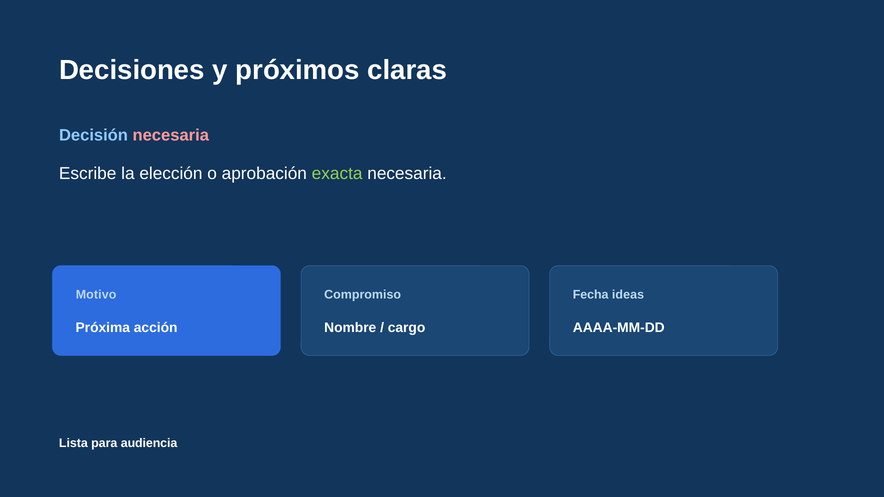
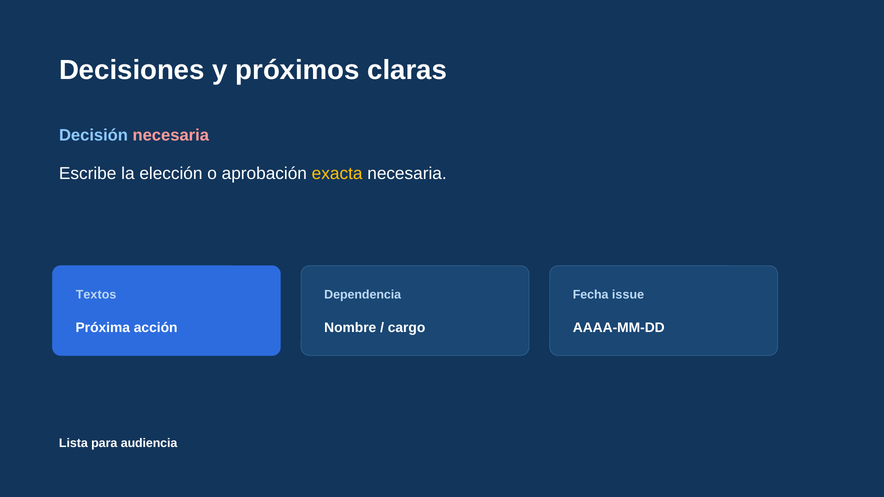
exacta colour: light green -> yellow
Motivo: Motivo -> Textos
Compromiso: Compromiso -> Dependencia
ideas: ideas -> issue
